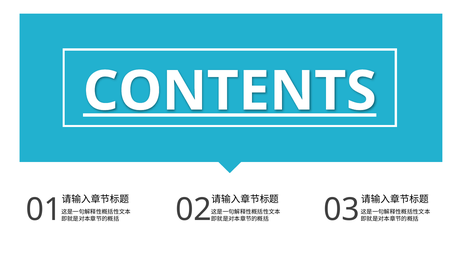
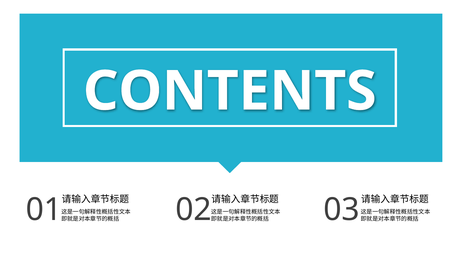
CONTENTS underline: present -> none
